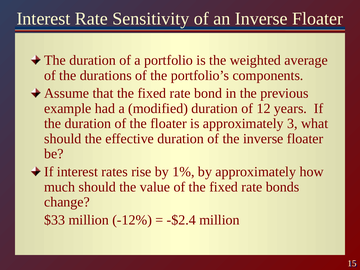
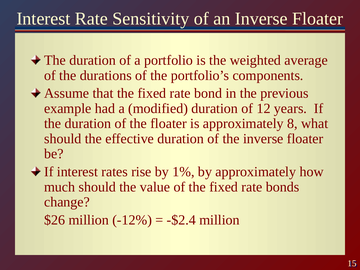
3: 3 -> 8
$33: $33 -> $26
